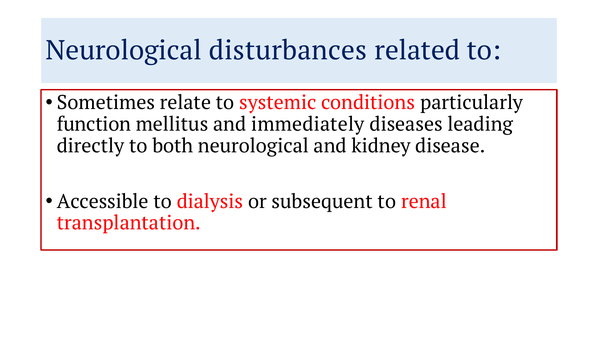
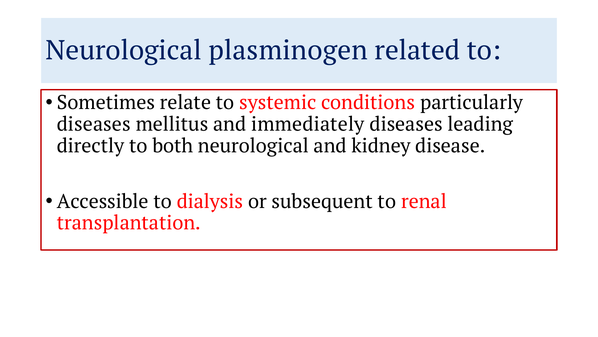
disturbances: disturbances -> plasminogen
function at (94, 124): function -> diseases
